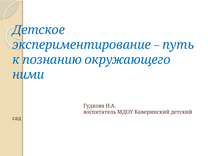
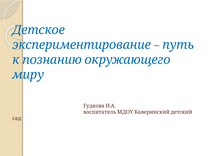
ними: ними -> миру
